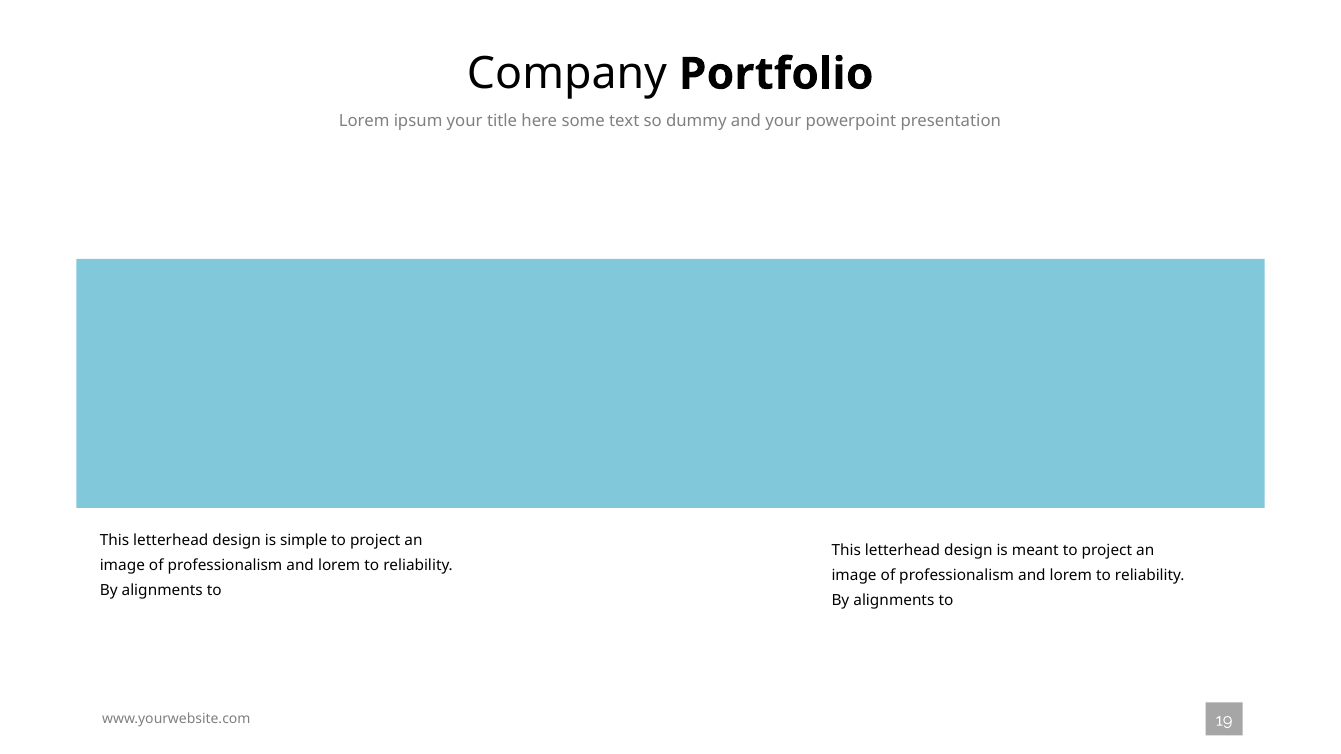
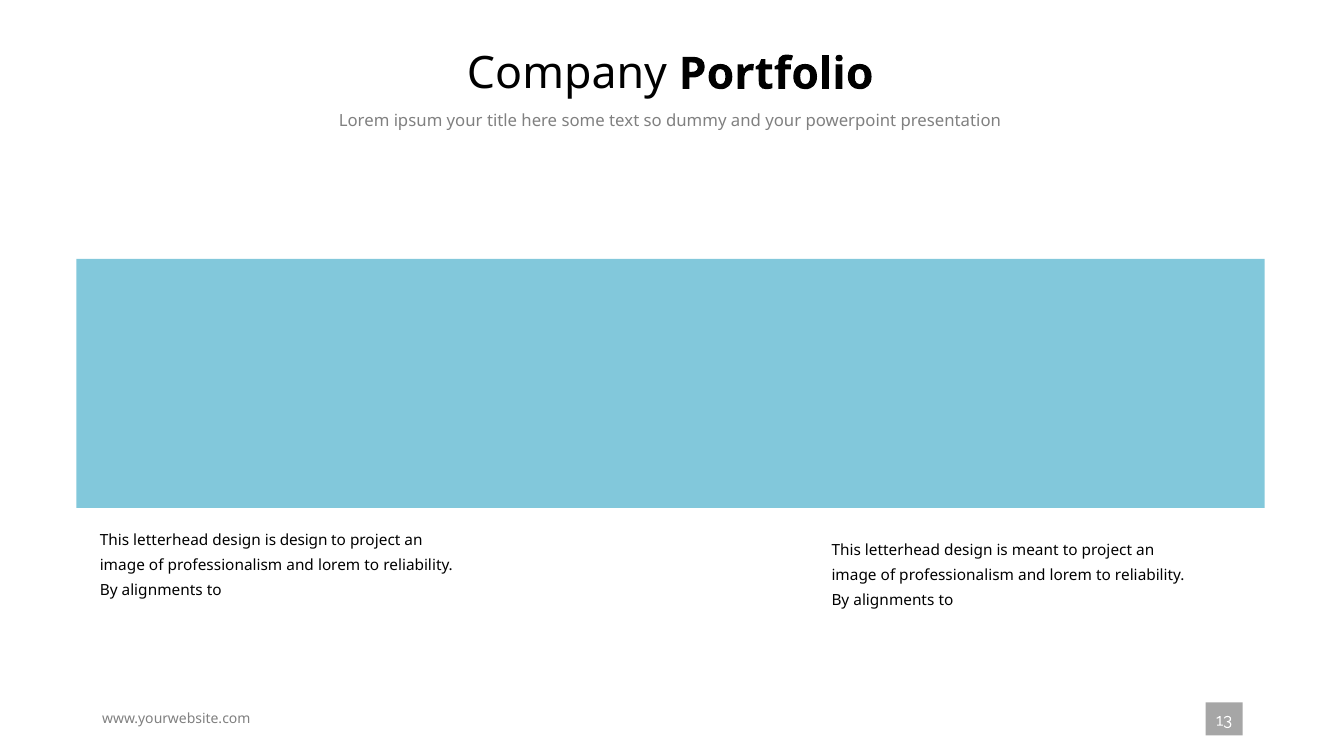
is simple: simple -> design
19: 19 -> 13
